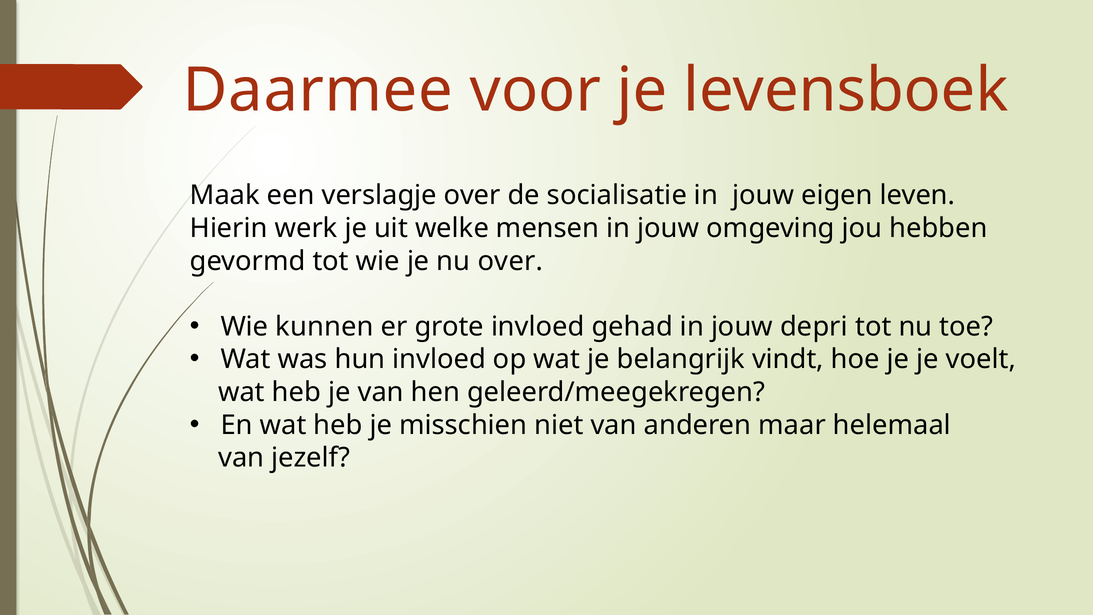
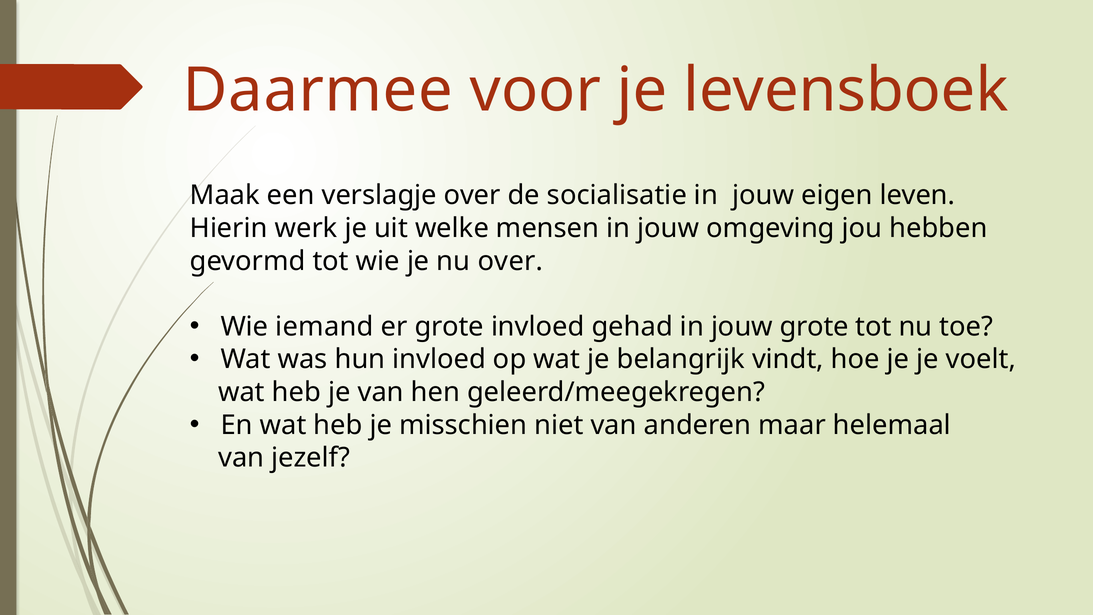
kunnen: kunnen -> iemand
jouw depri: depri -> grote
